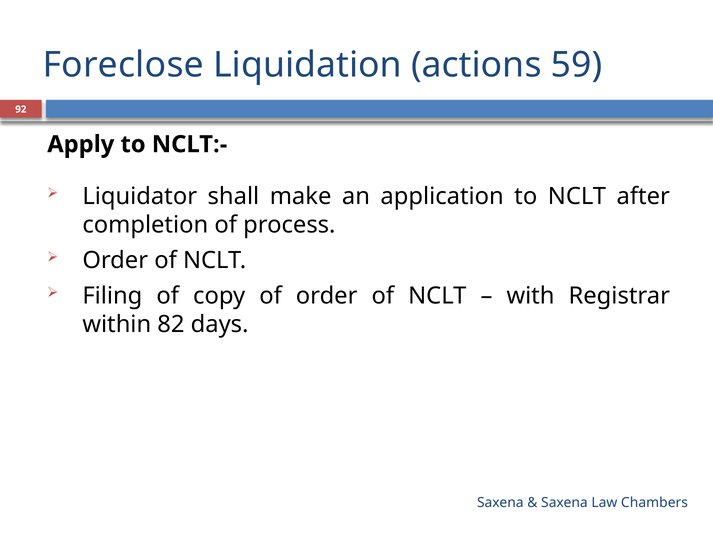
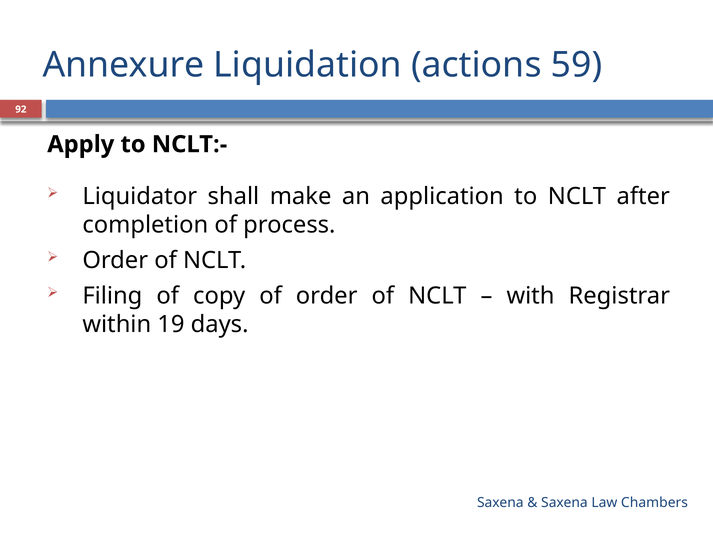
Foreclose: Foreclose -> Annexure
82: 82 -> 19
